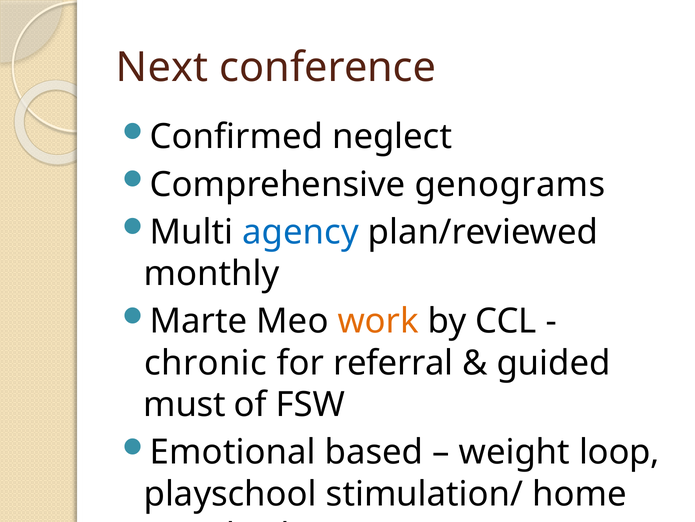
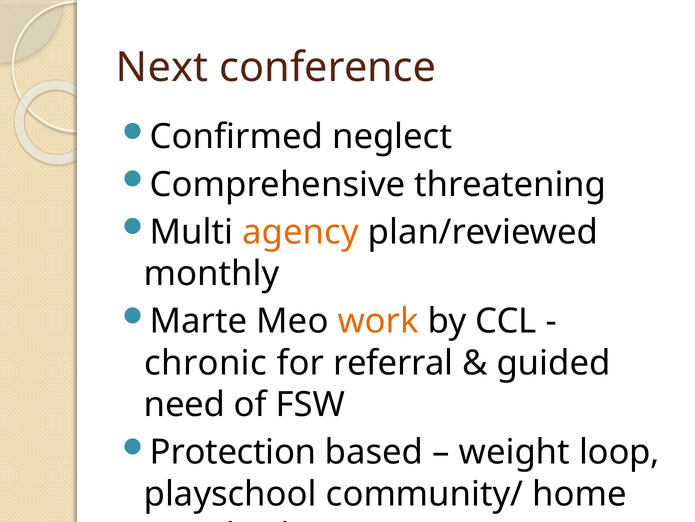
genograms: genograms -> threatening
agency colour: blue -> orange
must: must -> need
Emotional: Emotional -> Protection
stimulation/: stimulation/ -> community/
